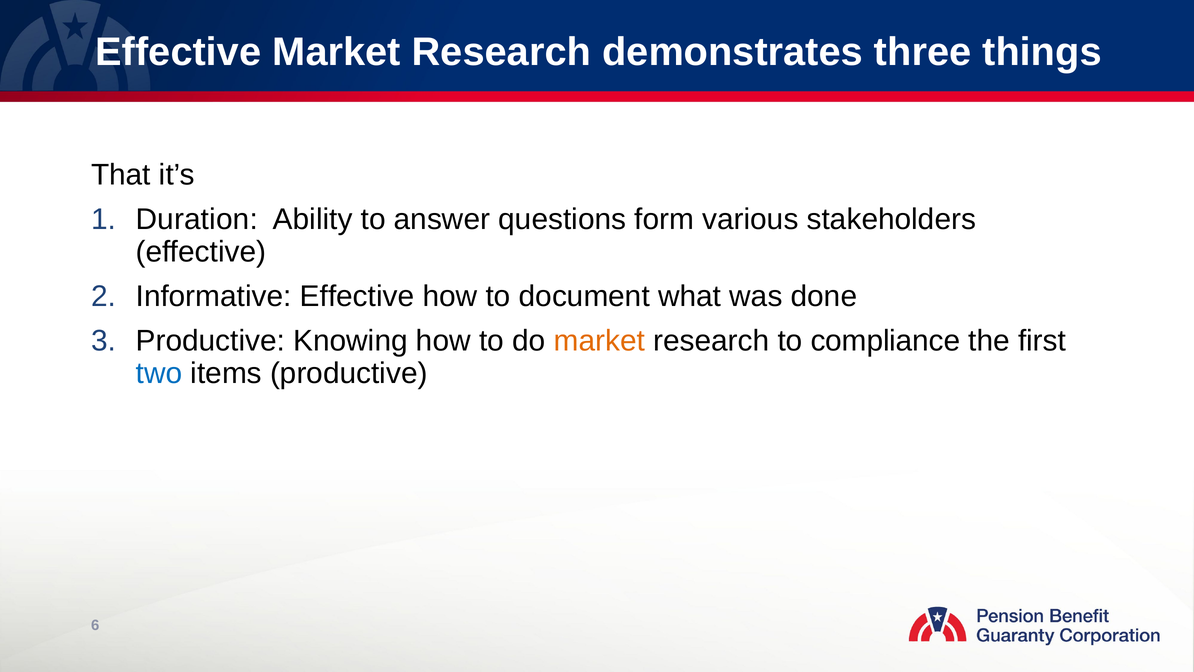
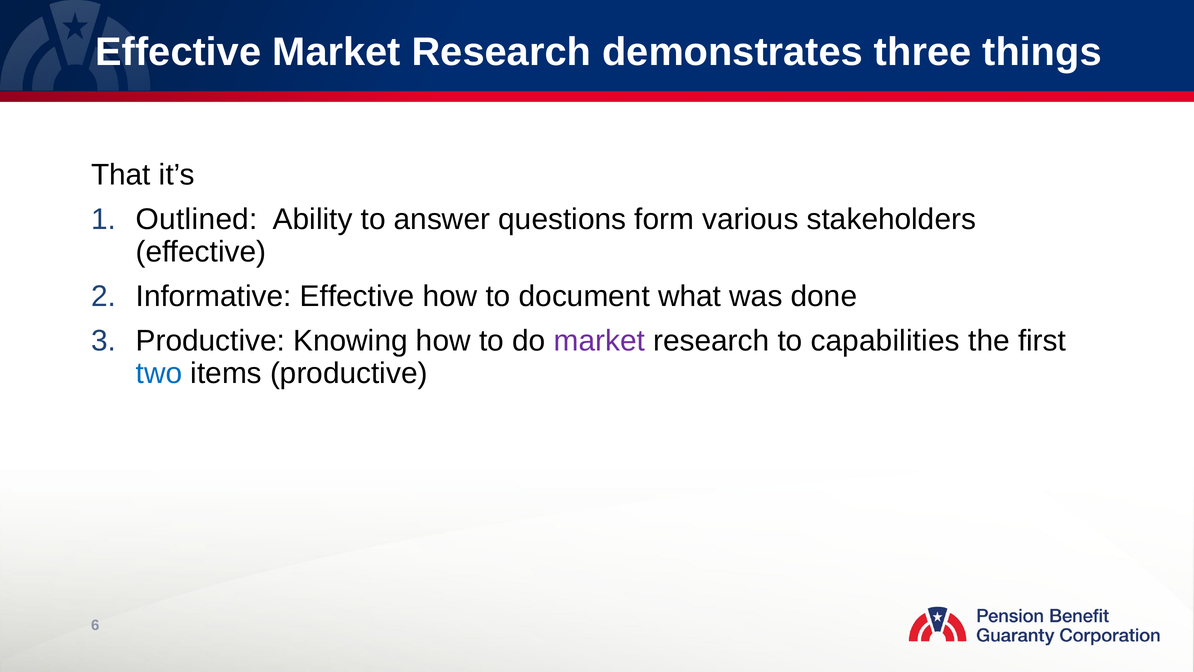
Duration: Duration -> Outlined
market at (599, 341) colour: orange -> purple
compliance: compliance -> capabilities
